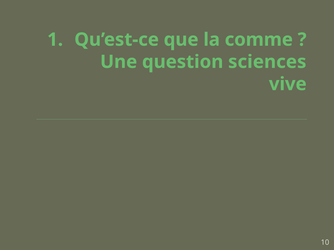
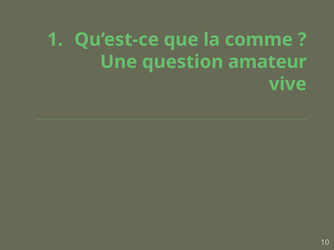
sciences: sciences -> amateur
